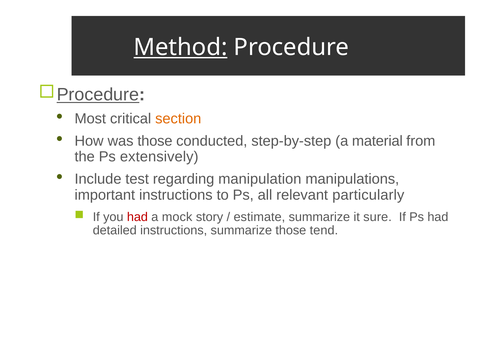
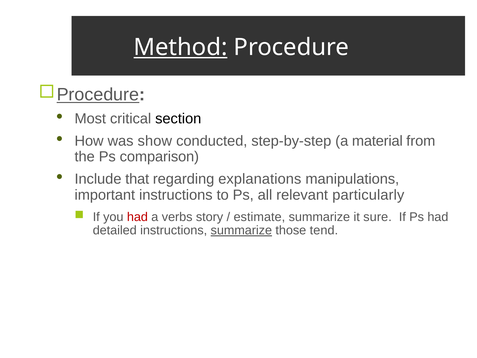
section colour: orange -> black
was those: those -> show
extensively: extensively -> comparison
test: test -> that
manipulation: manipulation -> explanations
mock: mock -> verbs
summarize at (241, 230) underline: none -> present
